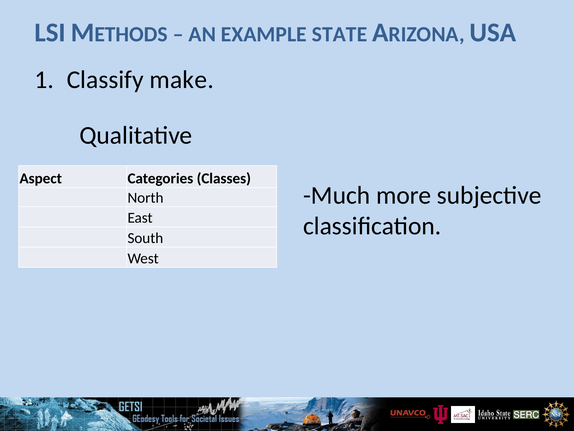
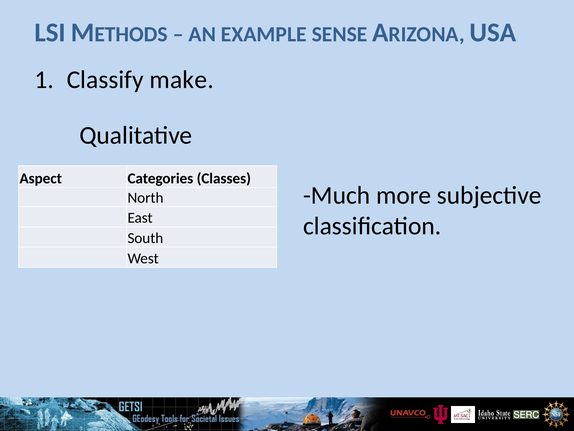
STATE: STATE -> SENSE
